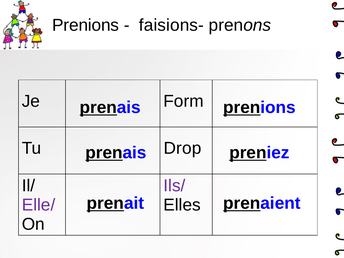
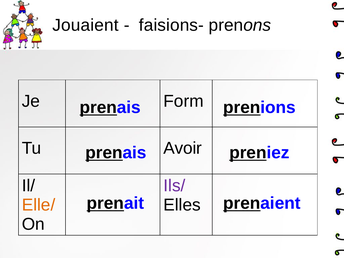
Prenions at (86, 25): Prenions -> Jouaient
Drop: Drop -> Avoir
Elle/ colour: purple -> orange
